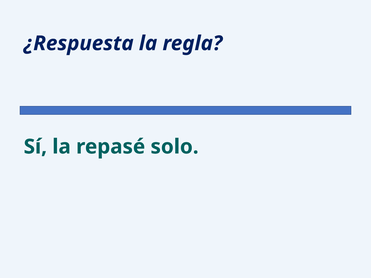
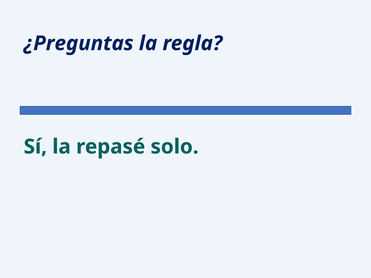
¿Respuesta: ¿Respuesta -> ¿Preguntas
